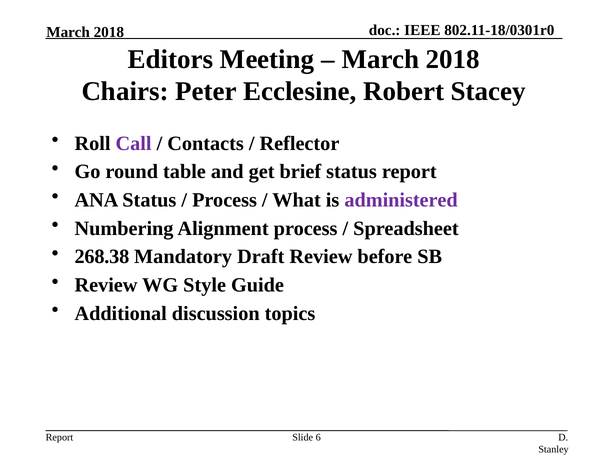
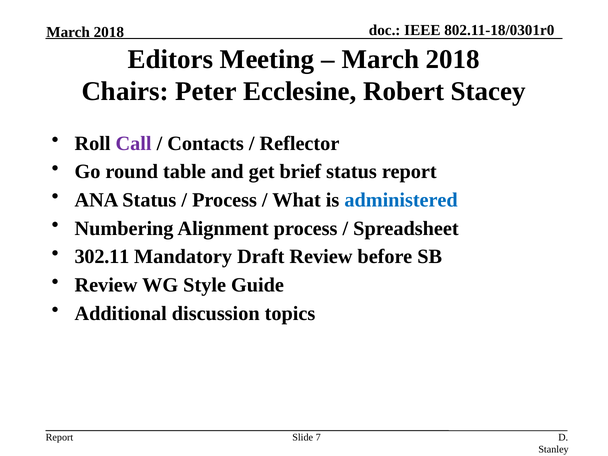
administered colour: purple -> blue
268.38: 268.38 -> 302.11
6: 6 -> 7
